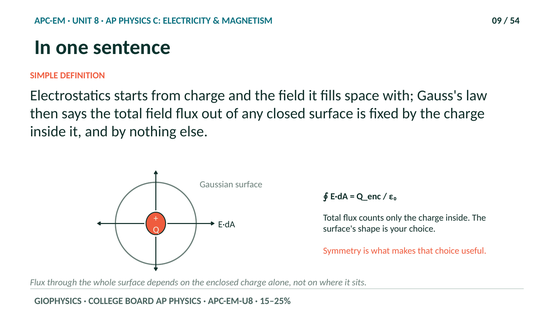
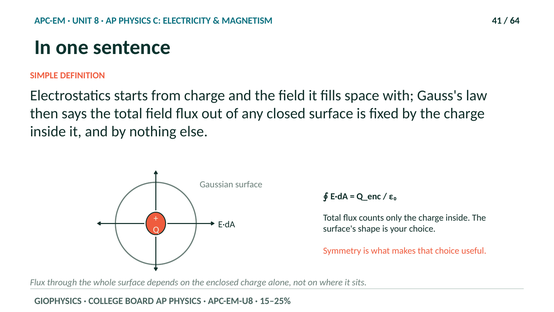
09: 09 -> 41
54: 54 -> 64
